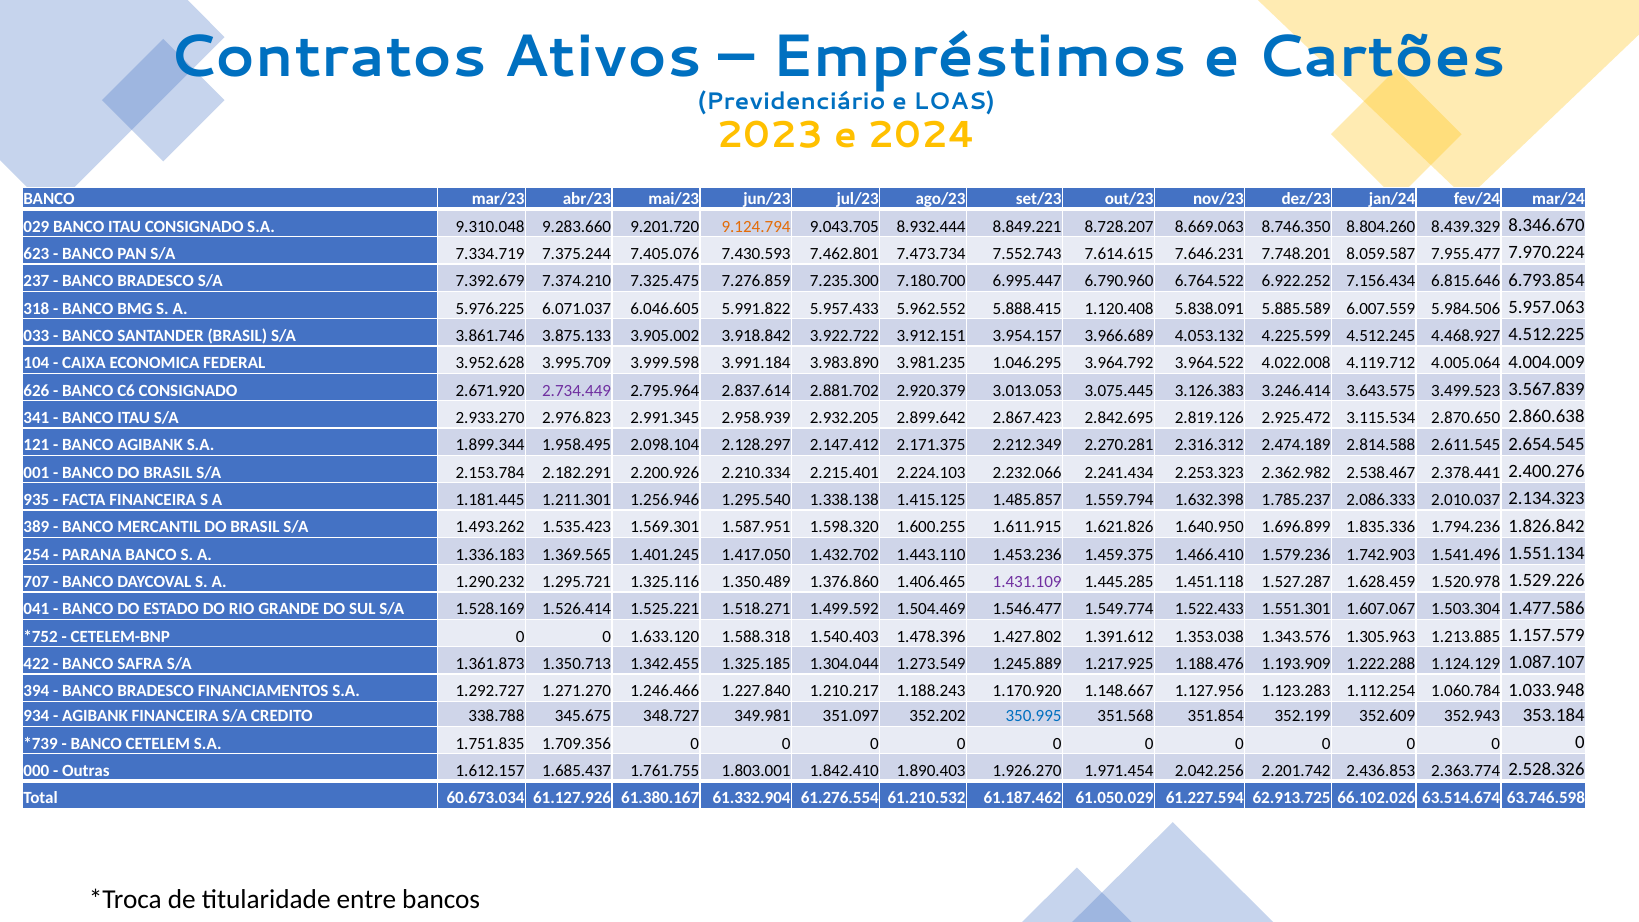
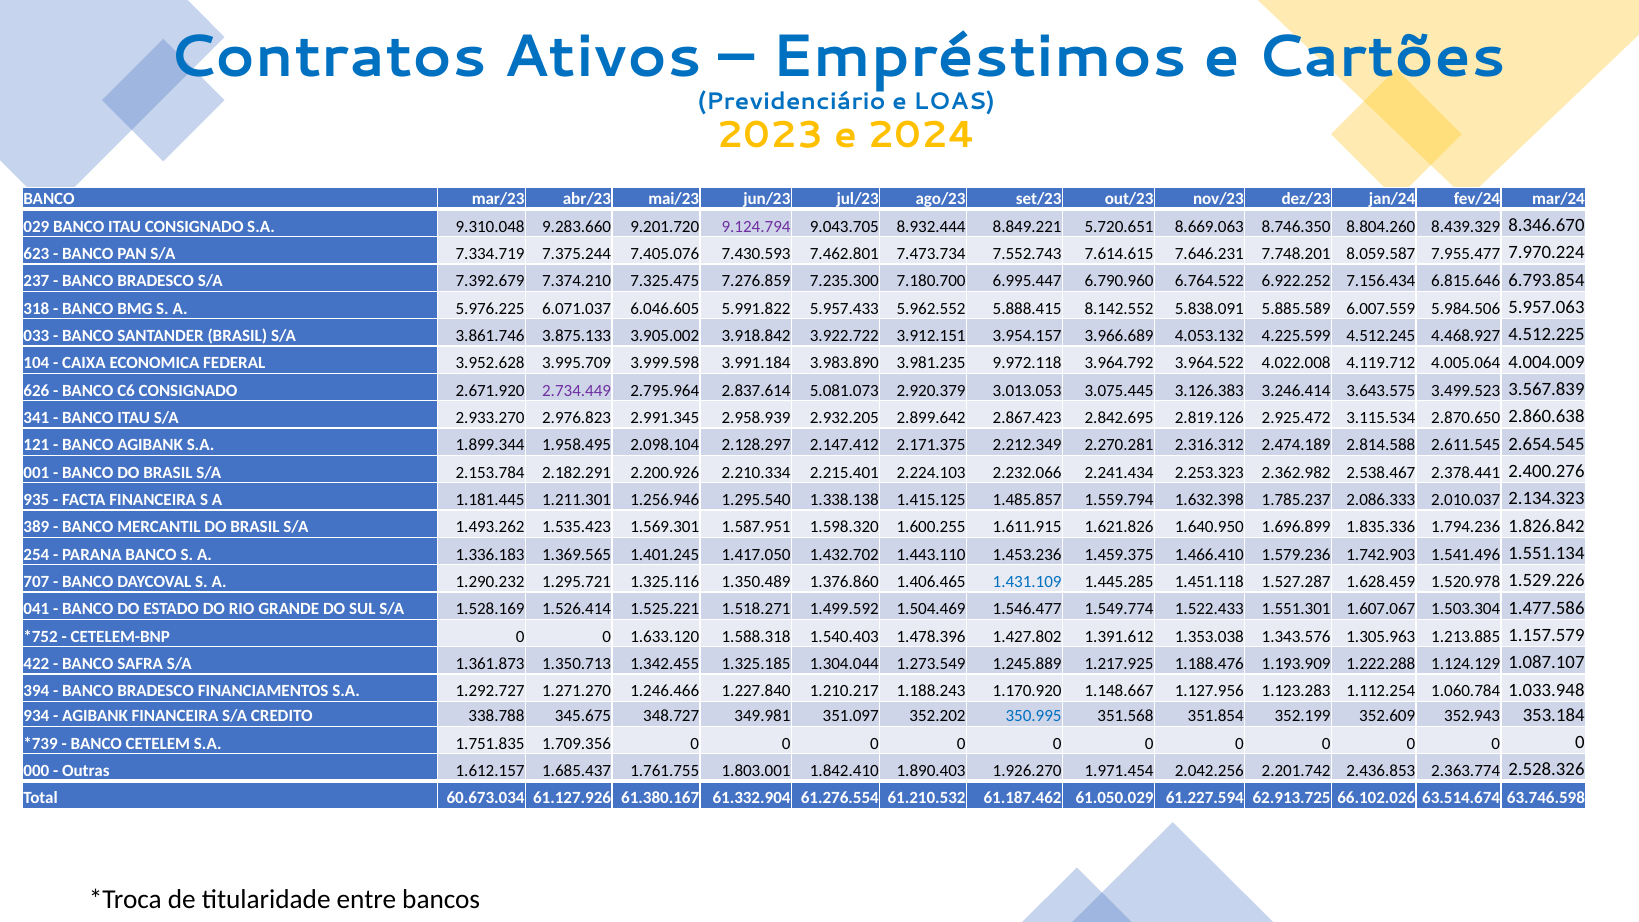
9.124.794 colour: orange -> purple
8.728.207: 8.728.207 -> 5.720.651
1.120.408: 1.120.408 -> 8.142.552
1.046.295: 1.046.295 -> 9.972.118
2.881.702: 2.881.702 -> 5.081.073
1.431.109 colour: purple -> blue
